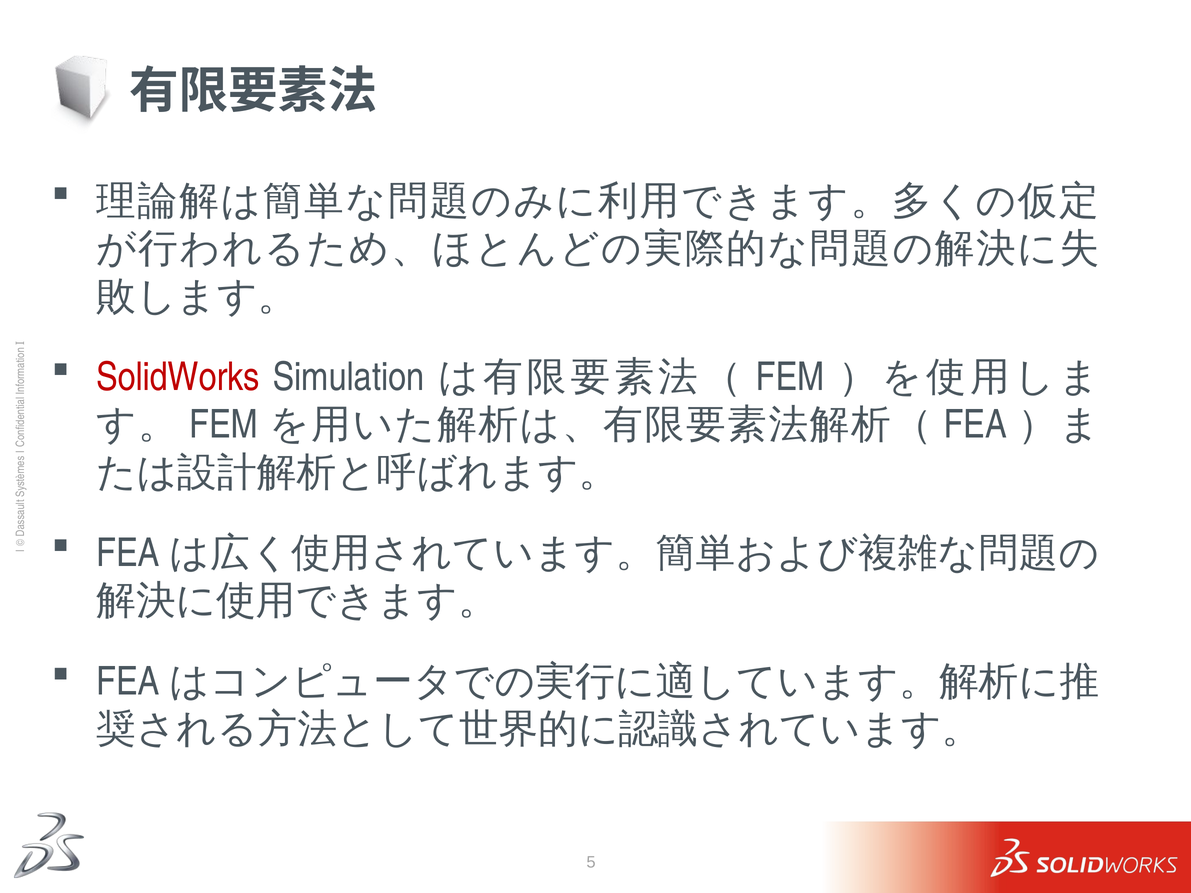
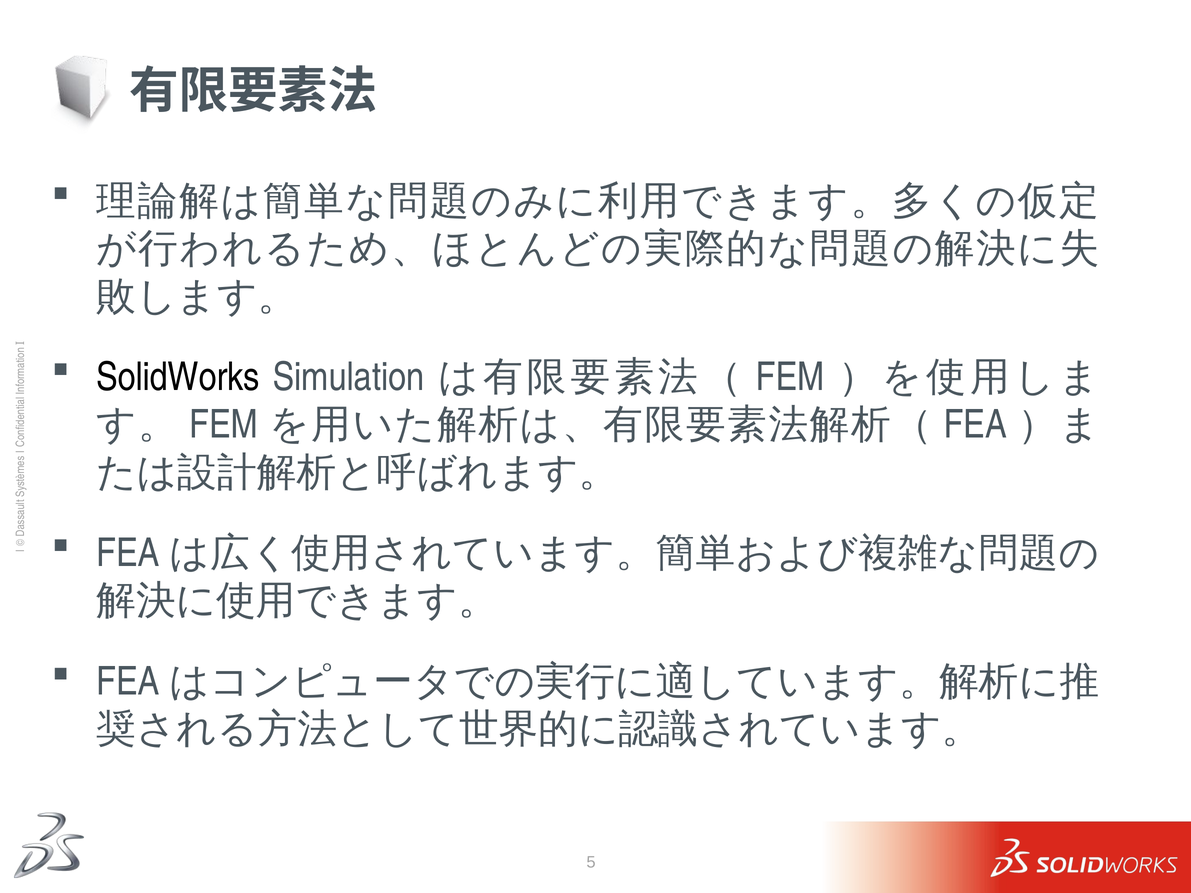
SolidWorks colour: red -> black
